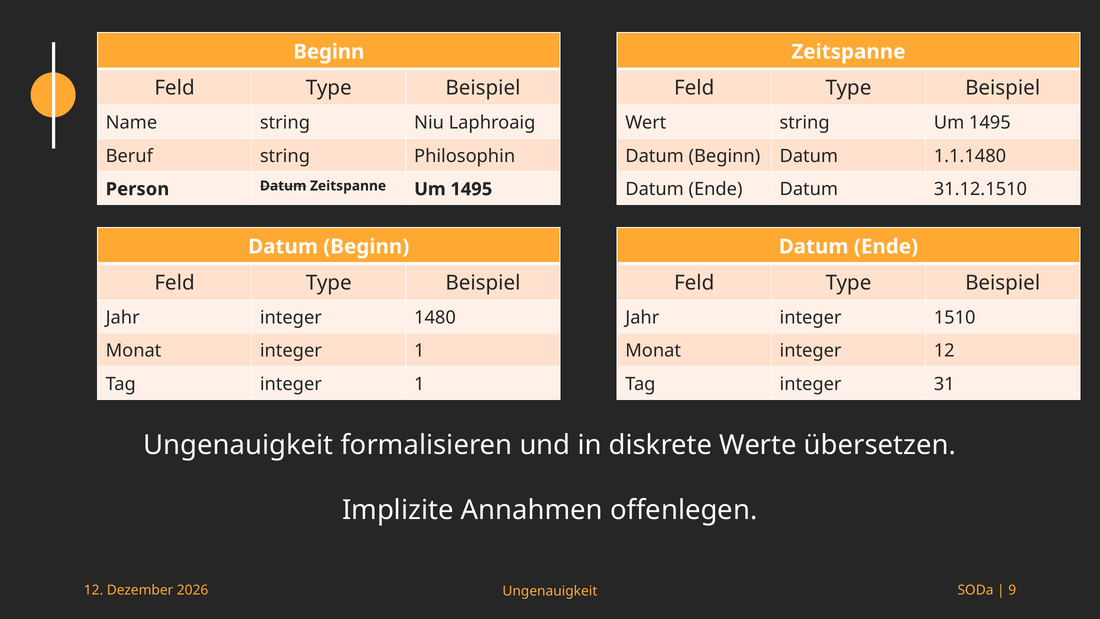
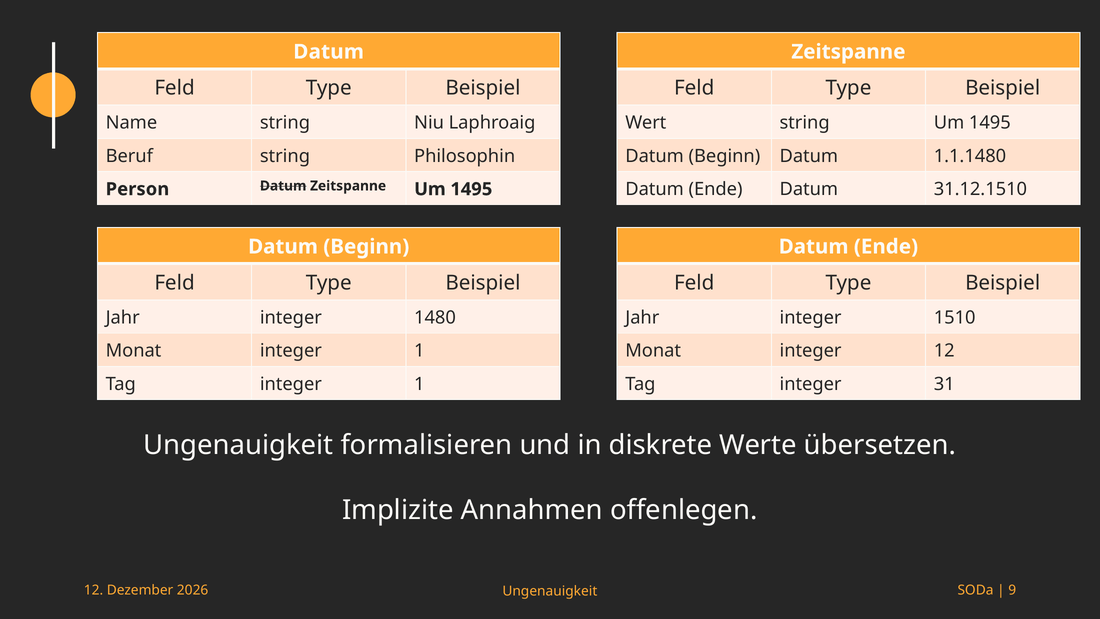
Beginn at (329, 52): Beginn -> Datum
